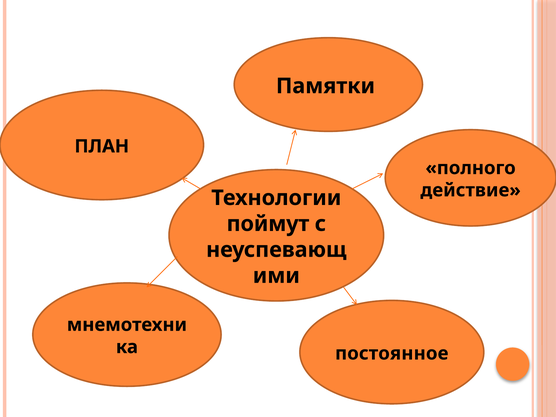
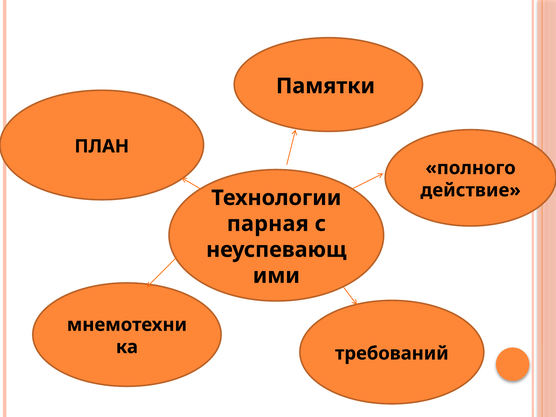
поймут: поймут -> парная
постоянное: постоянное -> требований
